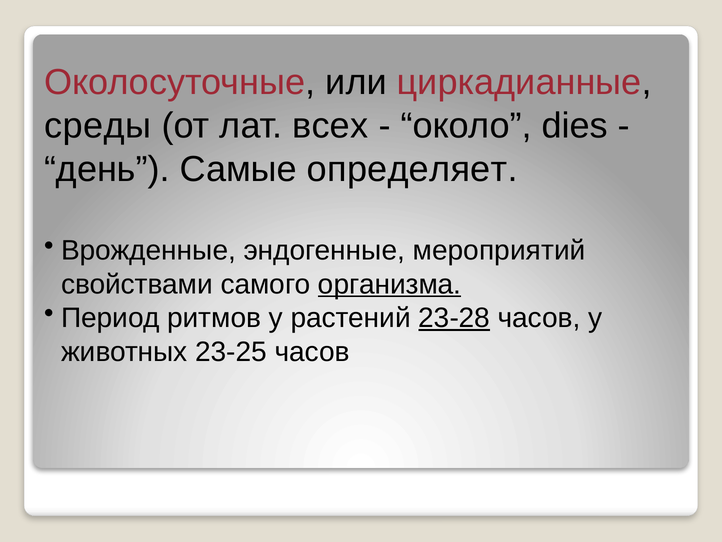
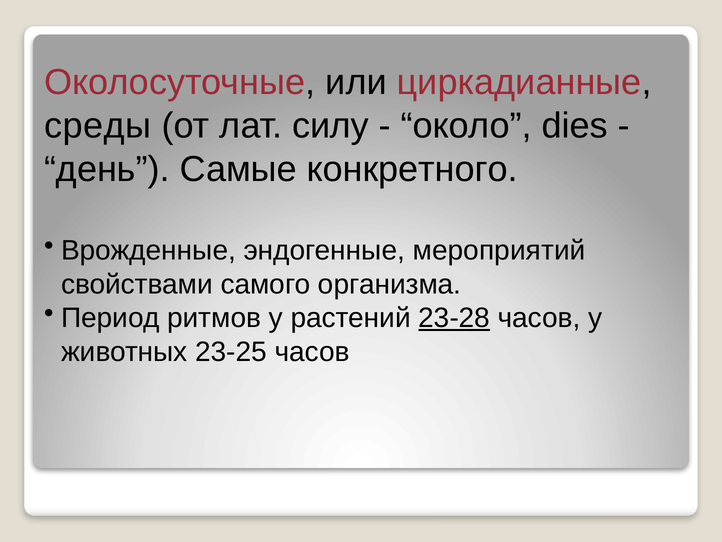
всех: всех -> силу
определяет: определяет -> конкретного
организма underline: present -> none
